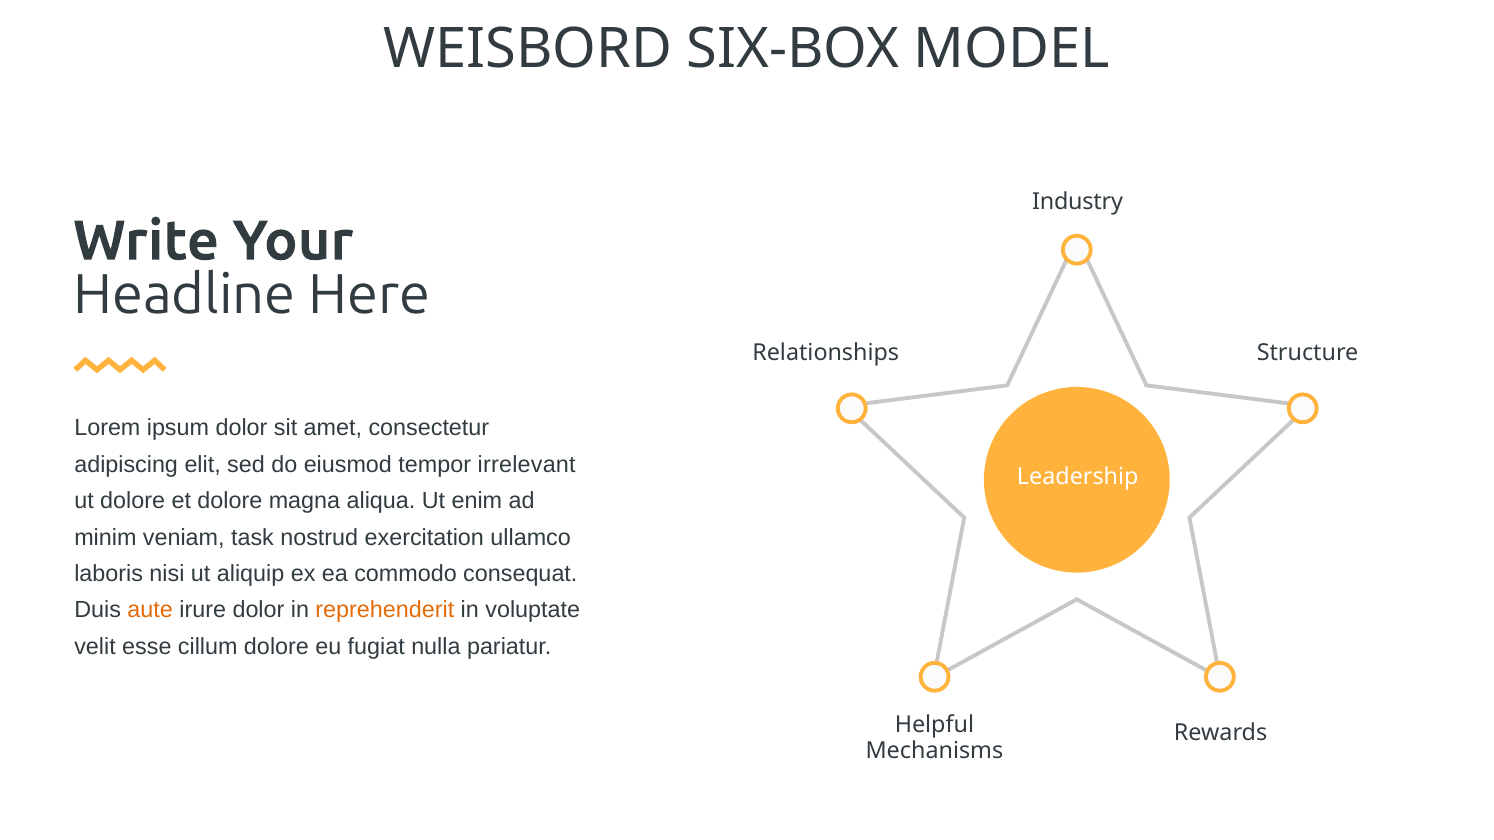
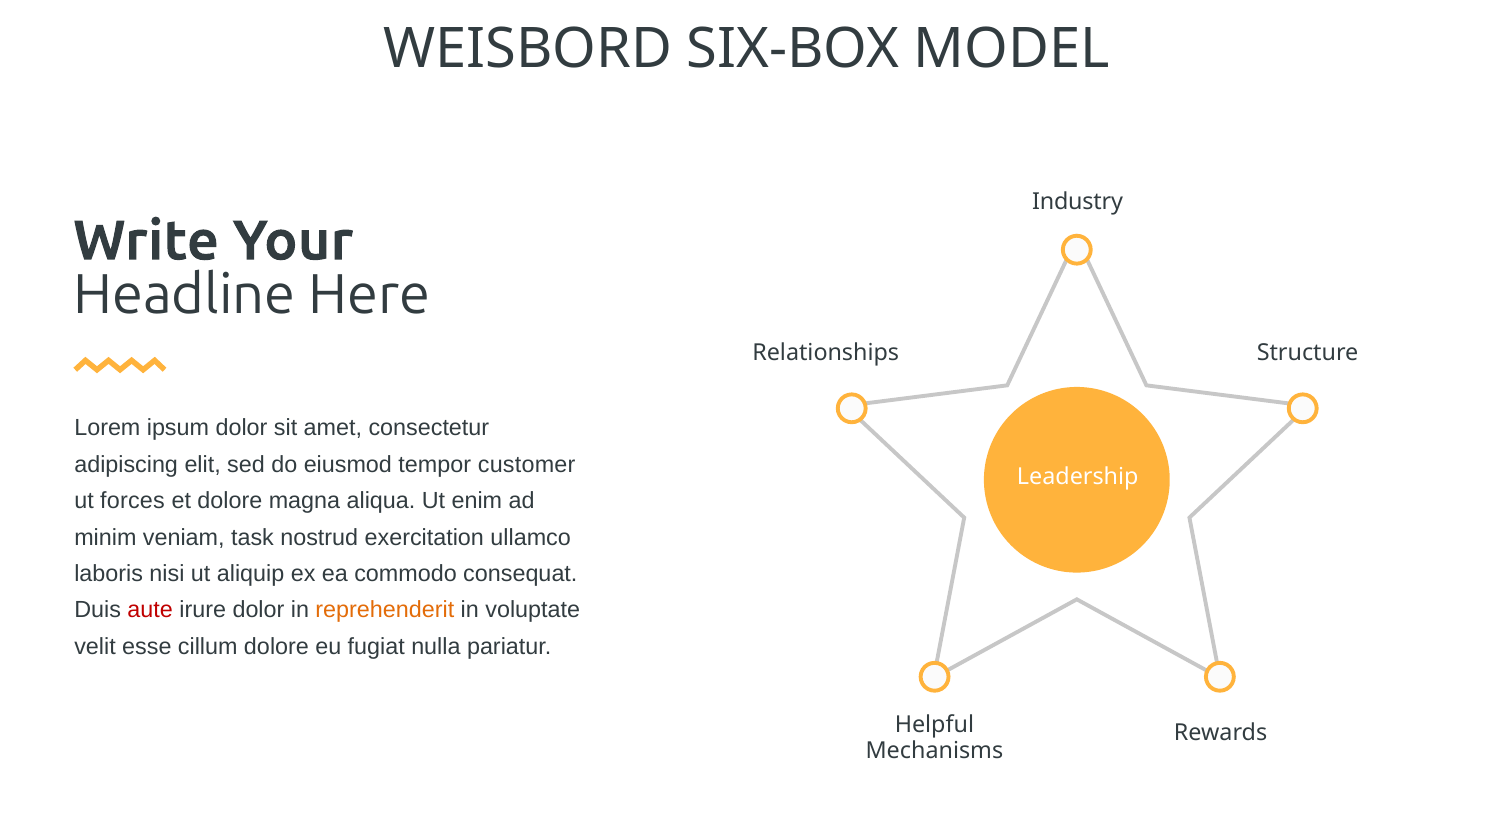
irrelevant: irrelevant -> customer
ut dolore: dolore -> forces
aute colour: orange -> red
